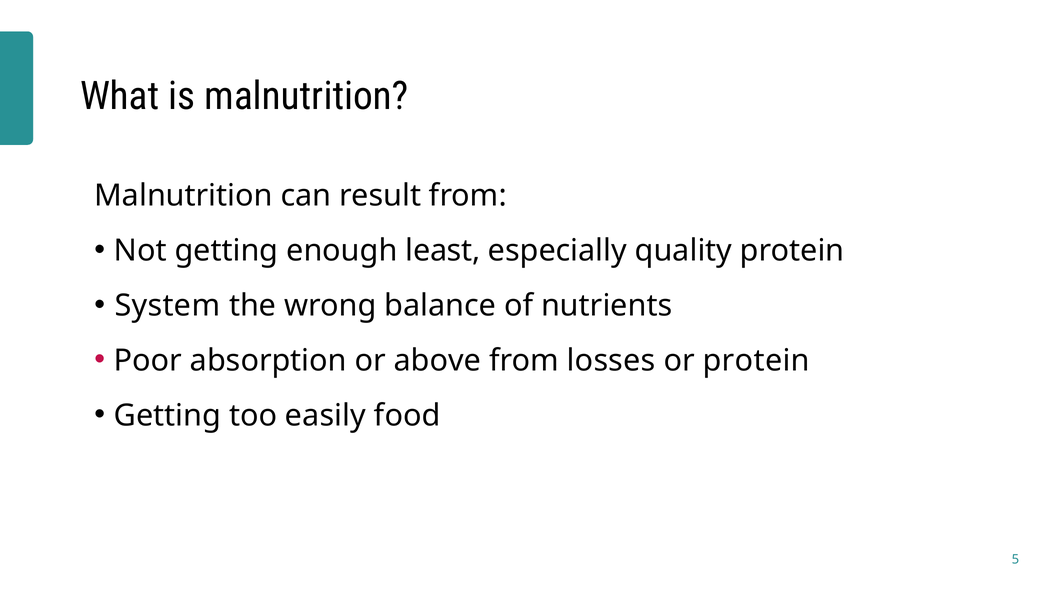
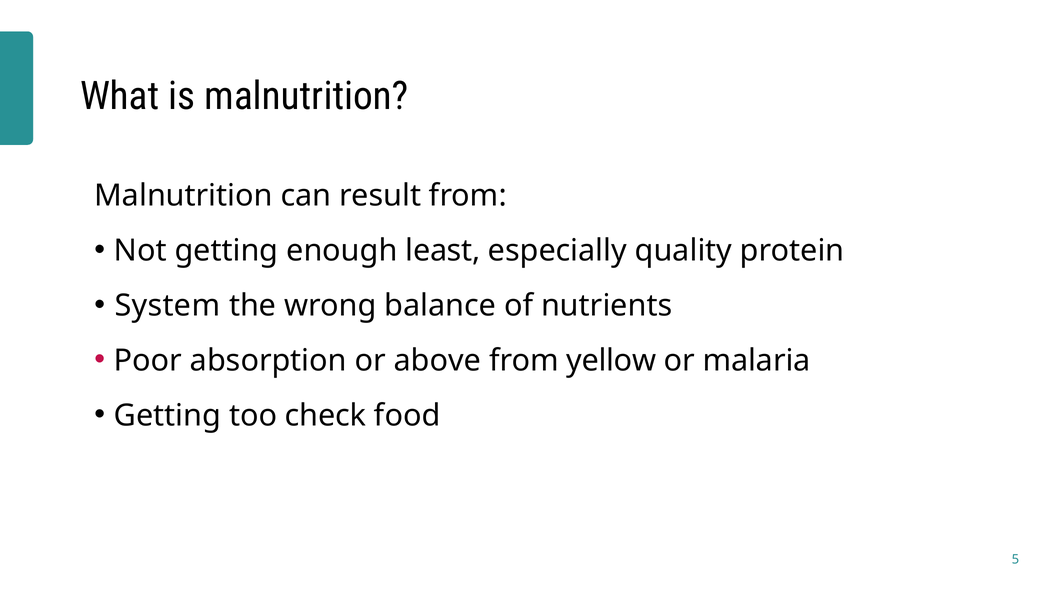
losses: losses -> yellow
or protein: protein -> malaria
easily: easily -> check
